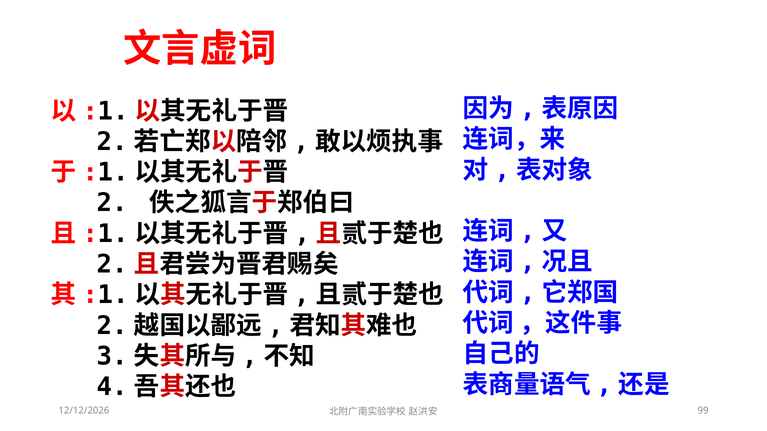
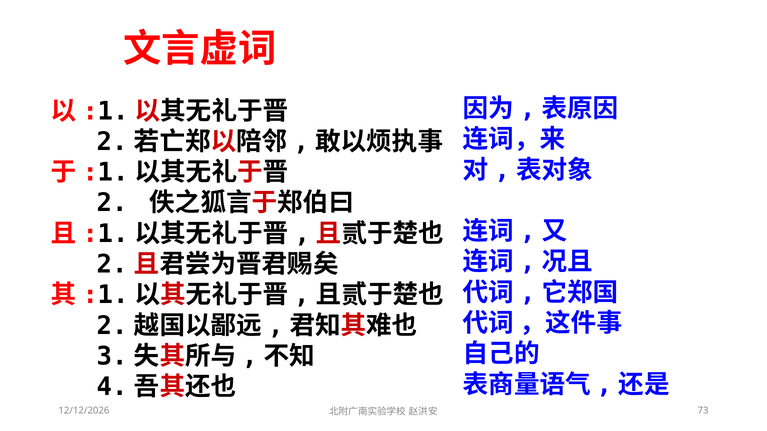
99: 99 -> 73
